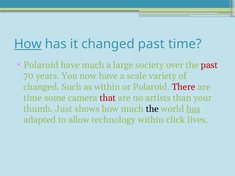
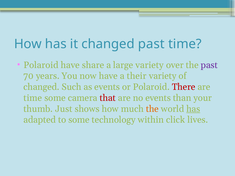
How at (28, 44) underline: present -> none
have much: much -> share
large society: society -> variety
past at (209, 65) colour: red -> purple
scale: scale -> their
as within: within -> events
no artists: artists -> events
the at (152, 109) colour: black -> orange
to allow: allow -> some
